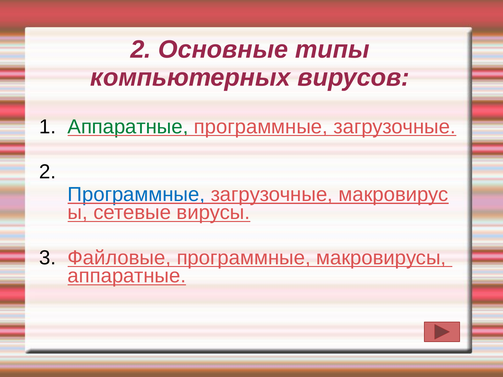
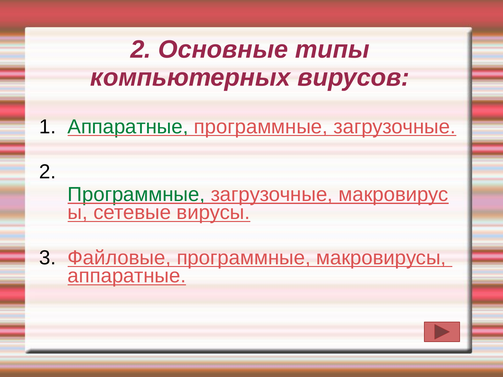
Программные at (136, 195) colour: blue -> green
